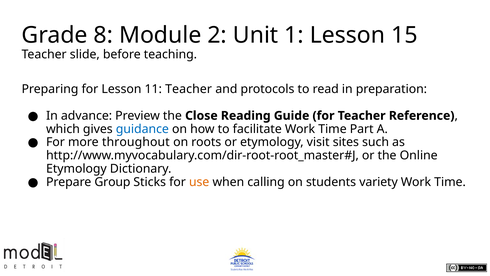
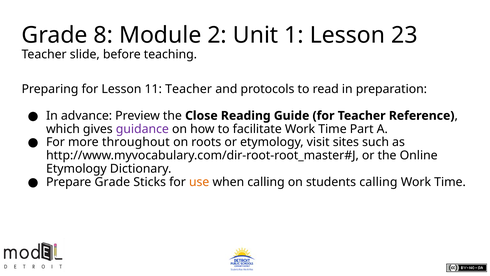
15: 15 -> 23
guidance colour: blue -> purple
Prepare Group: Group -> Grade
students variety: variety -> calling
